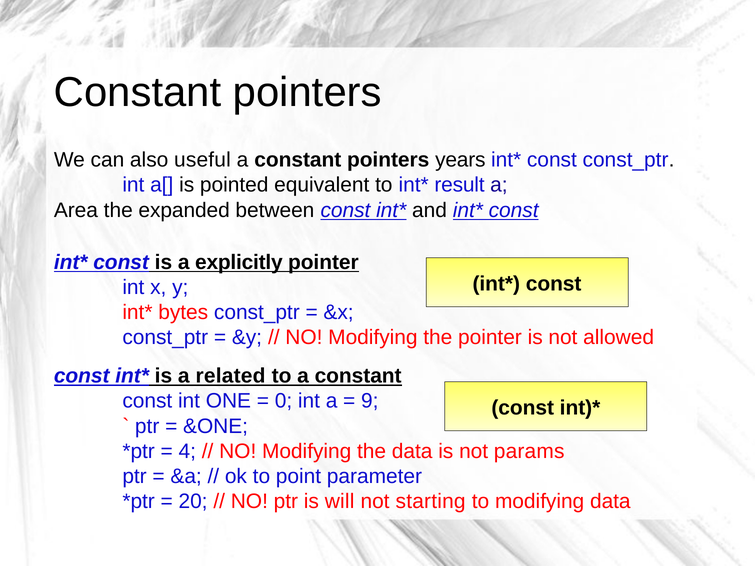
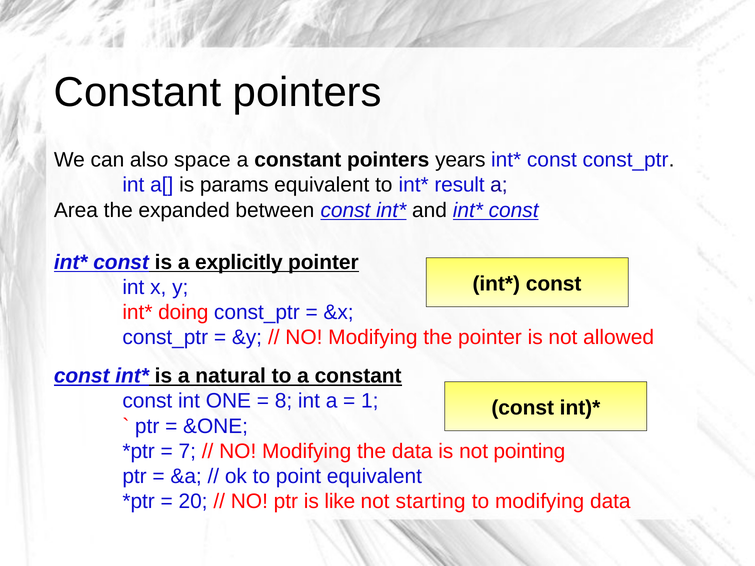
useful: useful -> space
pointed: pointed -> params
bytes: bytes -> doing
related: related -> natural
0: 0 -> 8
9: 9 -> 1
4: 4 -> 7
params: params -> pointing
point parameter: parameter -> equivalent
will: will -> like
